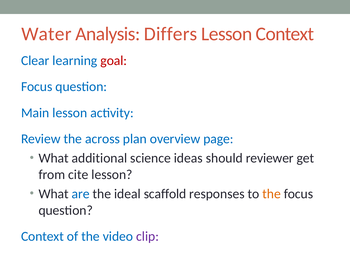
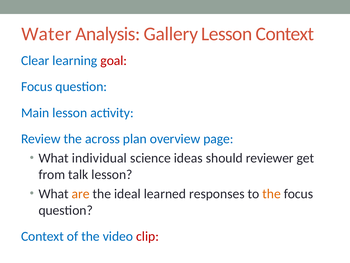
Differs: Differs -> Gallery
additional: additional -> individual
cite: cite -> talk
are colour: blue -> orange
scaffold: scaffold -> learned
clip colour: purple -> red
